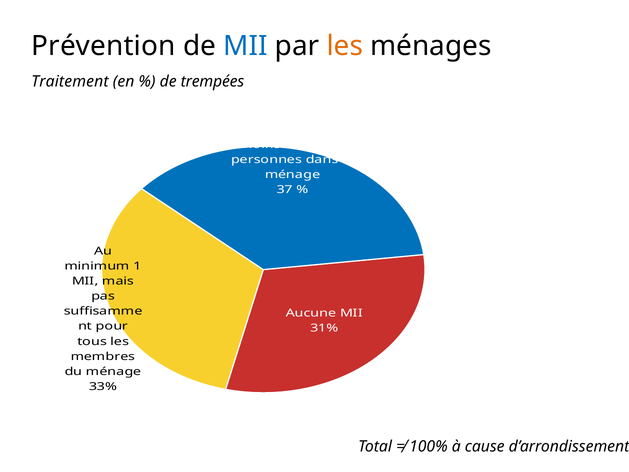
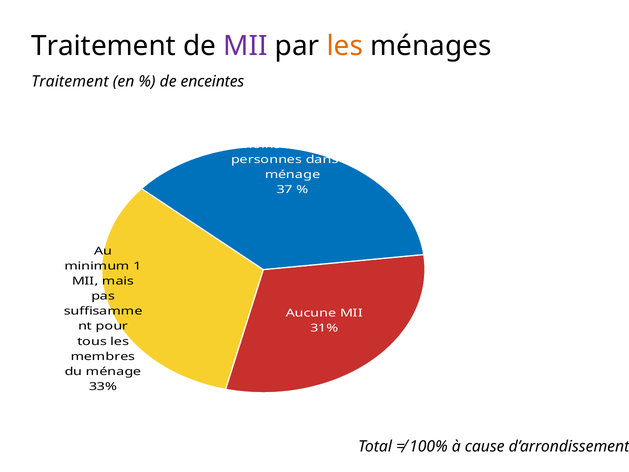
Prévention at (103, 46): Prévention -> Traitement
MII at (245, 46) colour: blue -> purple
trempées: trempées -> enceintes
